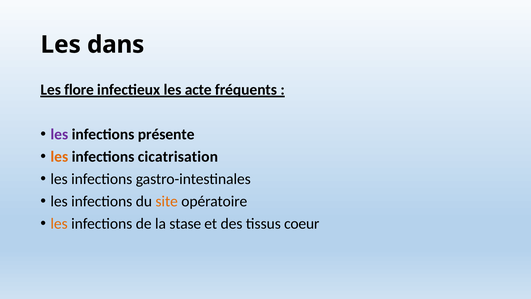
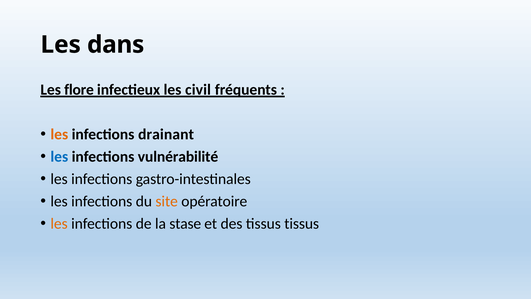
acte: acte -> civil
les at (59, 134) colour: purple -> orange
présente: présente -> drainant
les at (59, 157) colour: orange -> blue
cicatrisation: cicatrisation -> vulnérabilité
tissus coeur: coeur -> tissus
